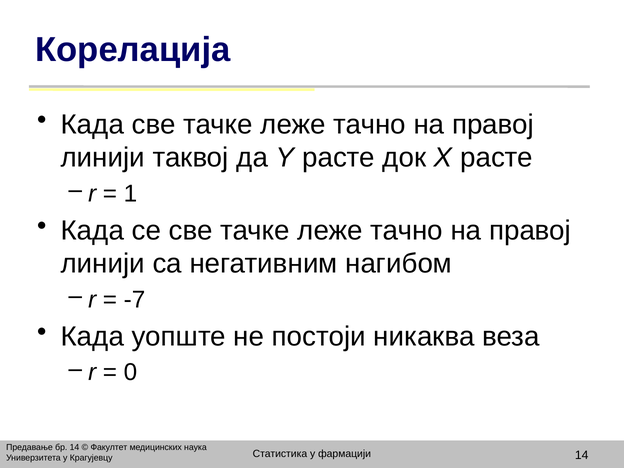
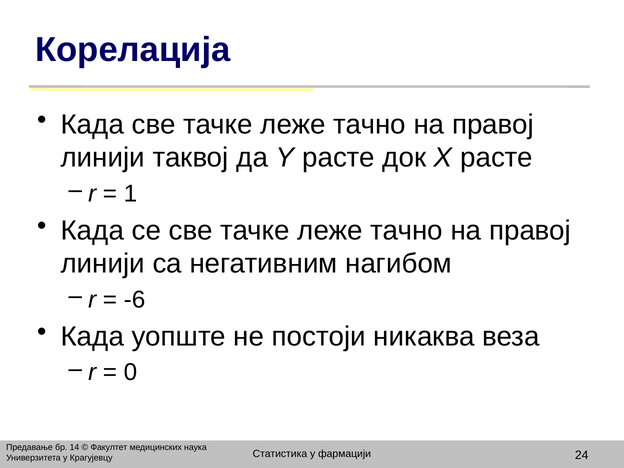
-7: -7 -> -6
фармацији 14: 14 -> 24
